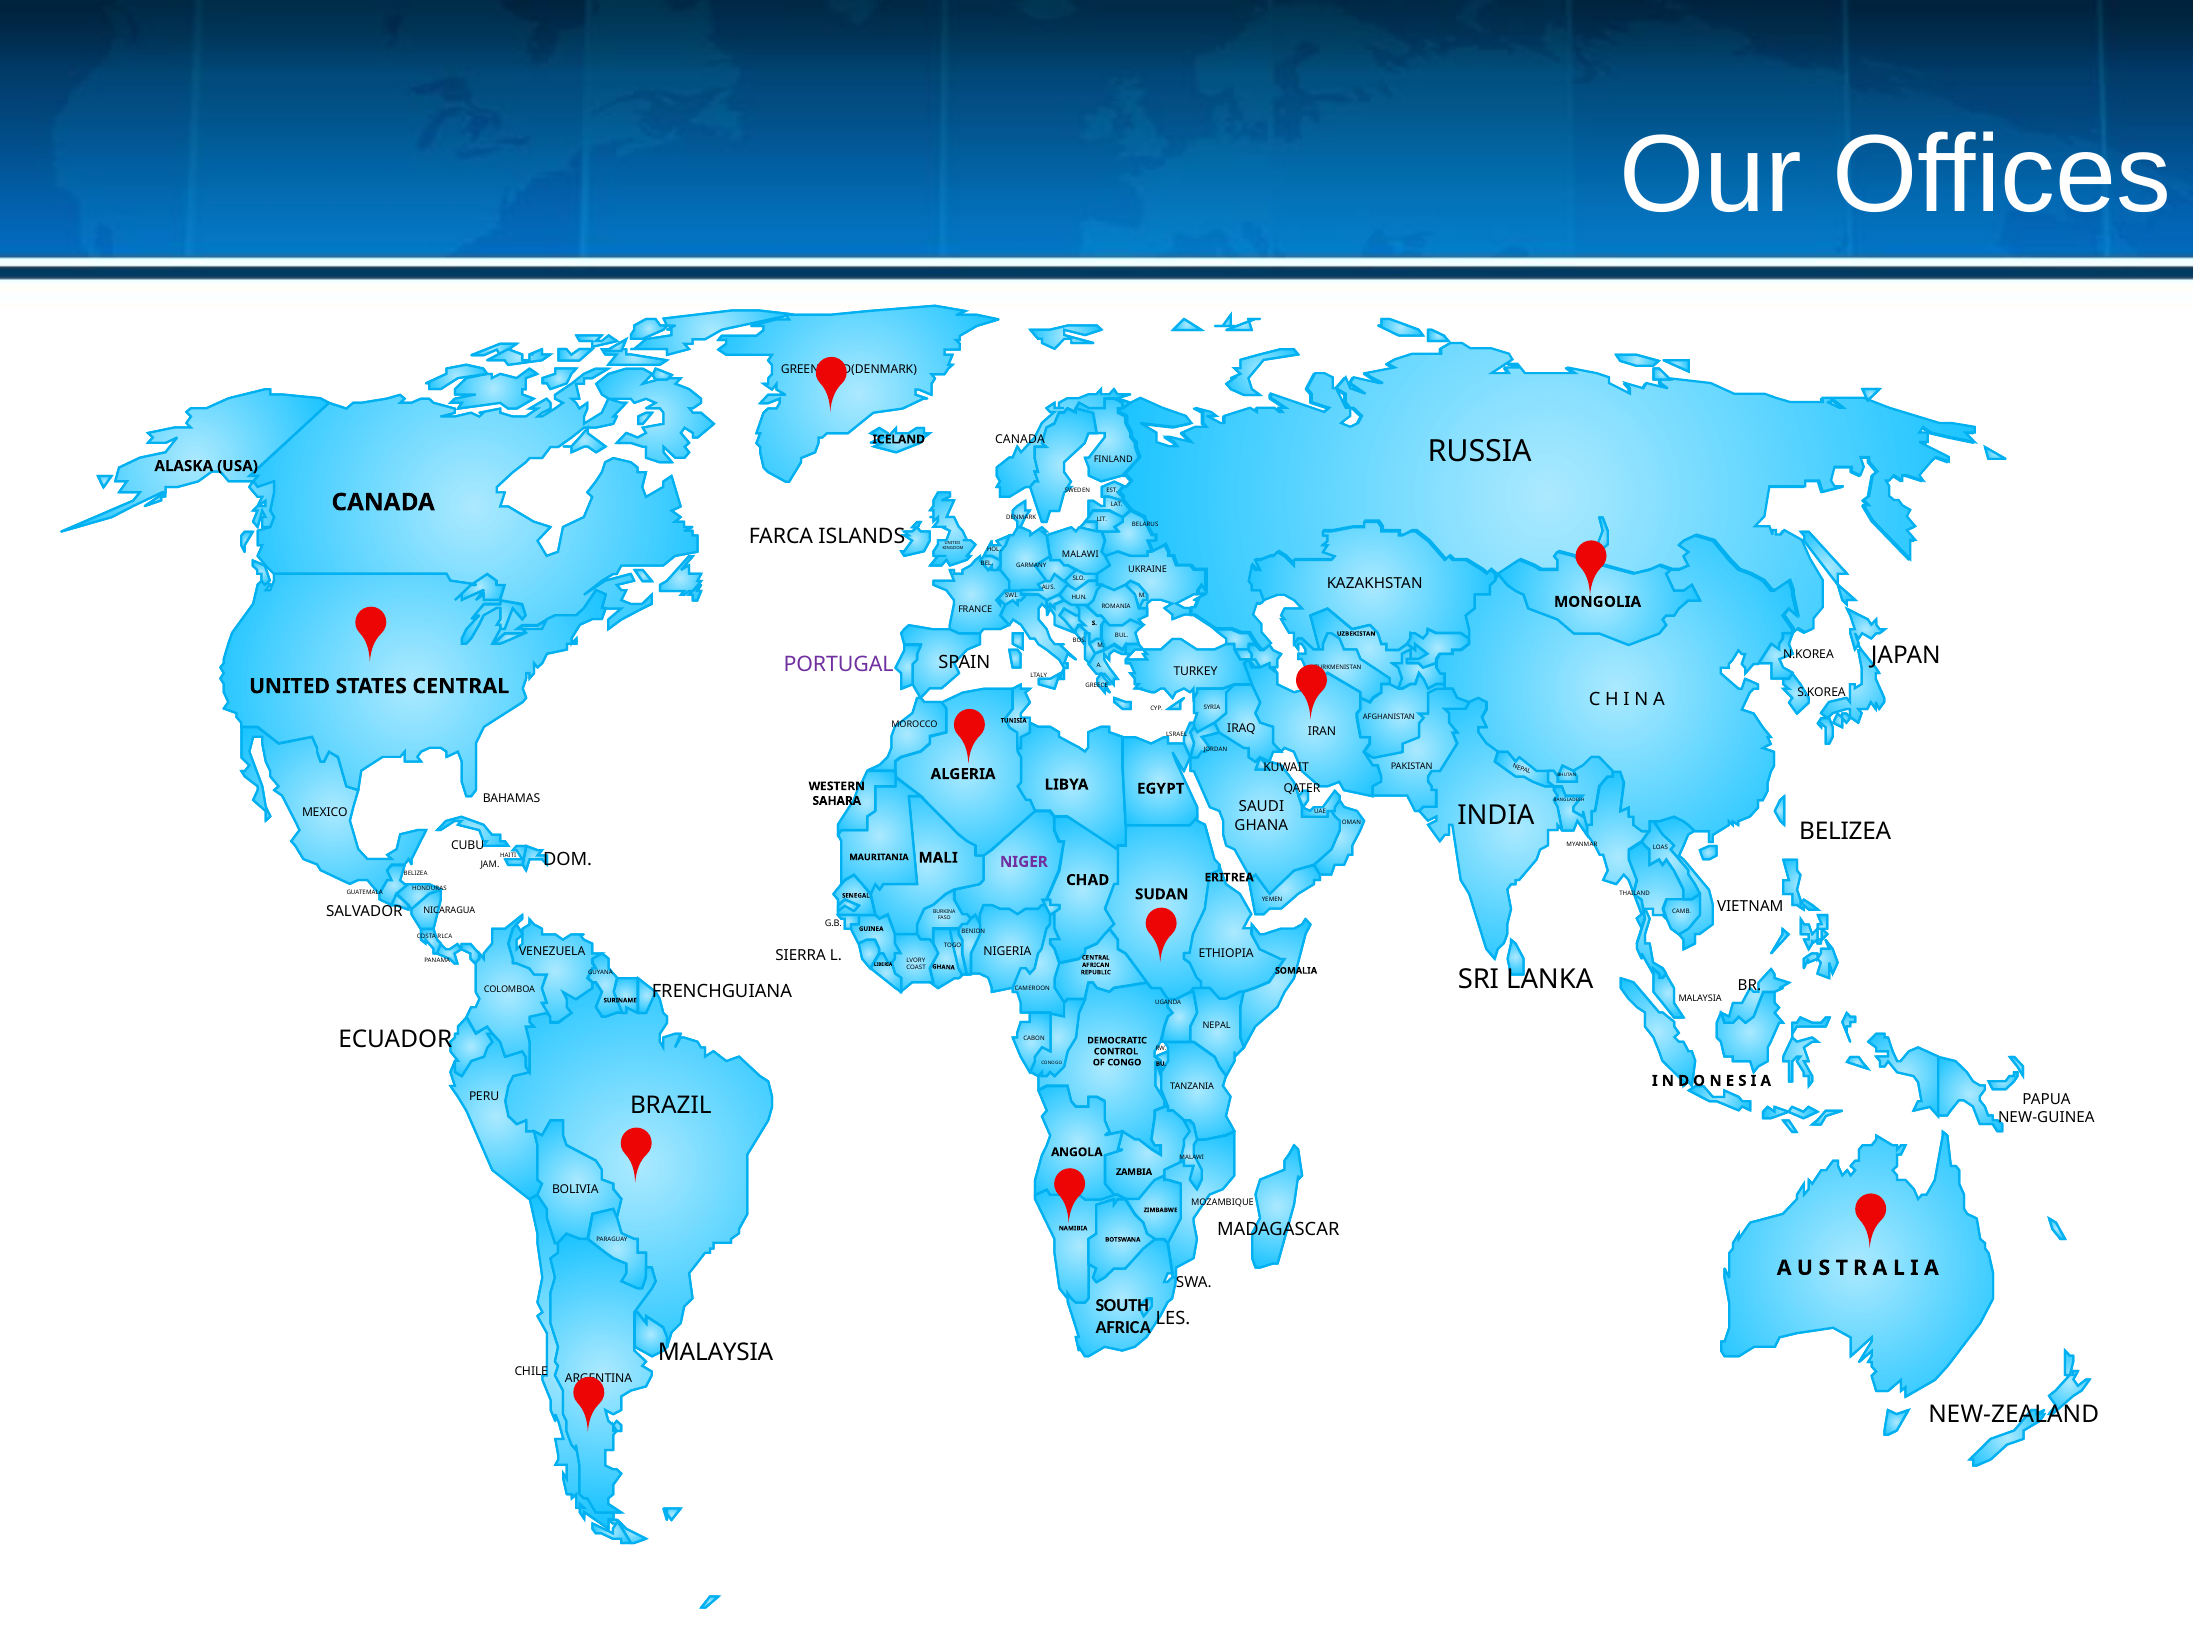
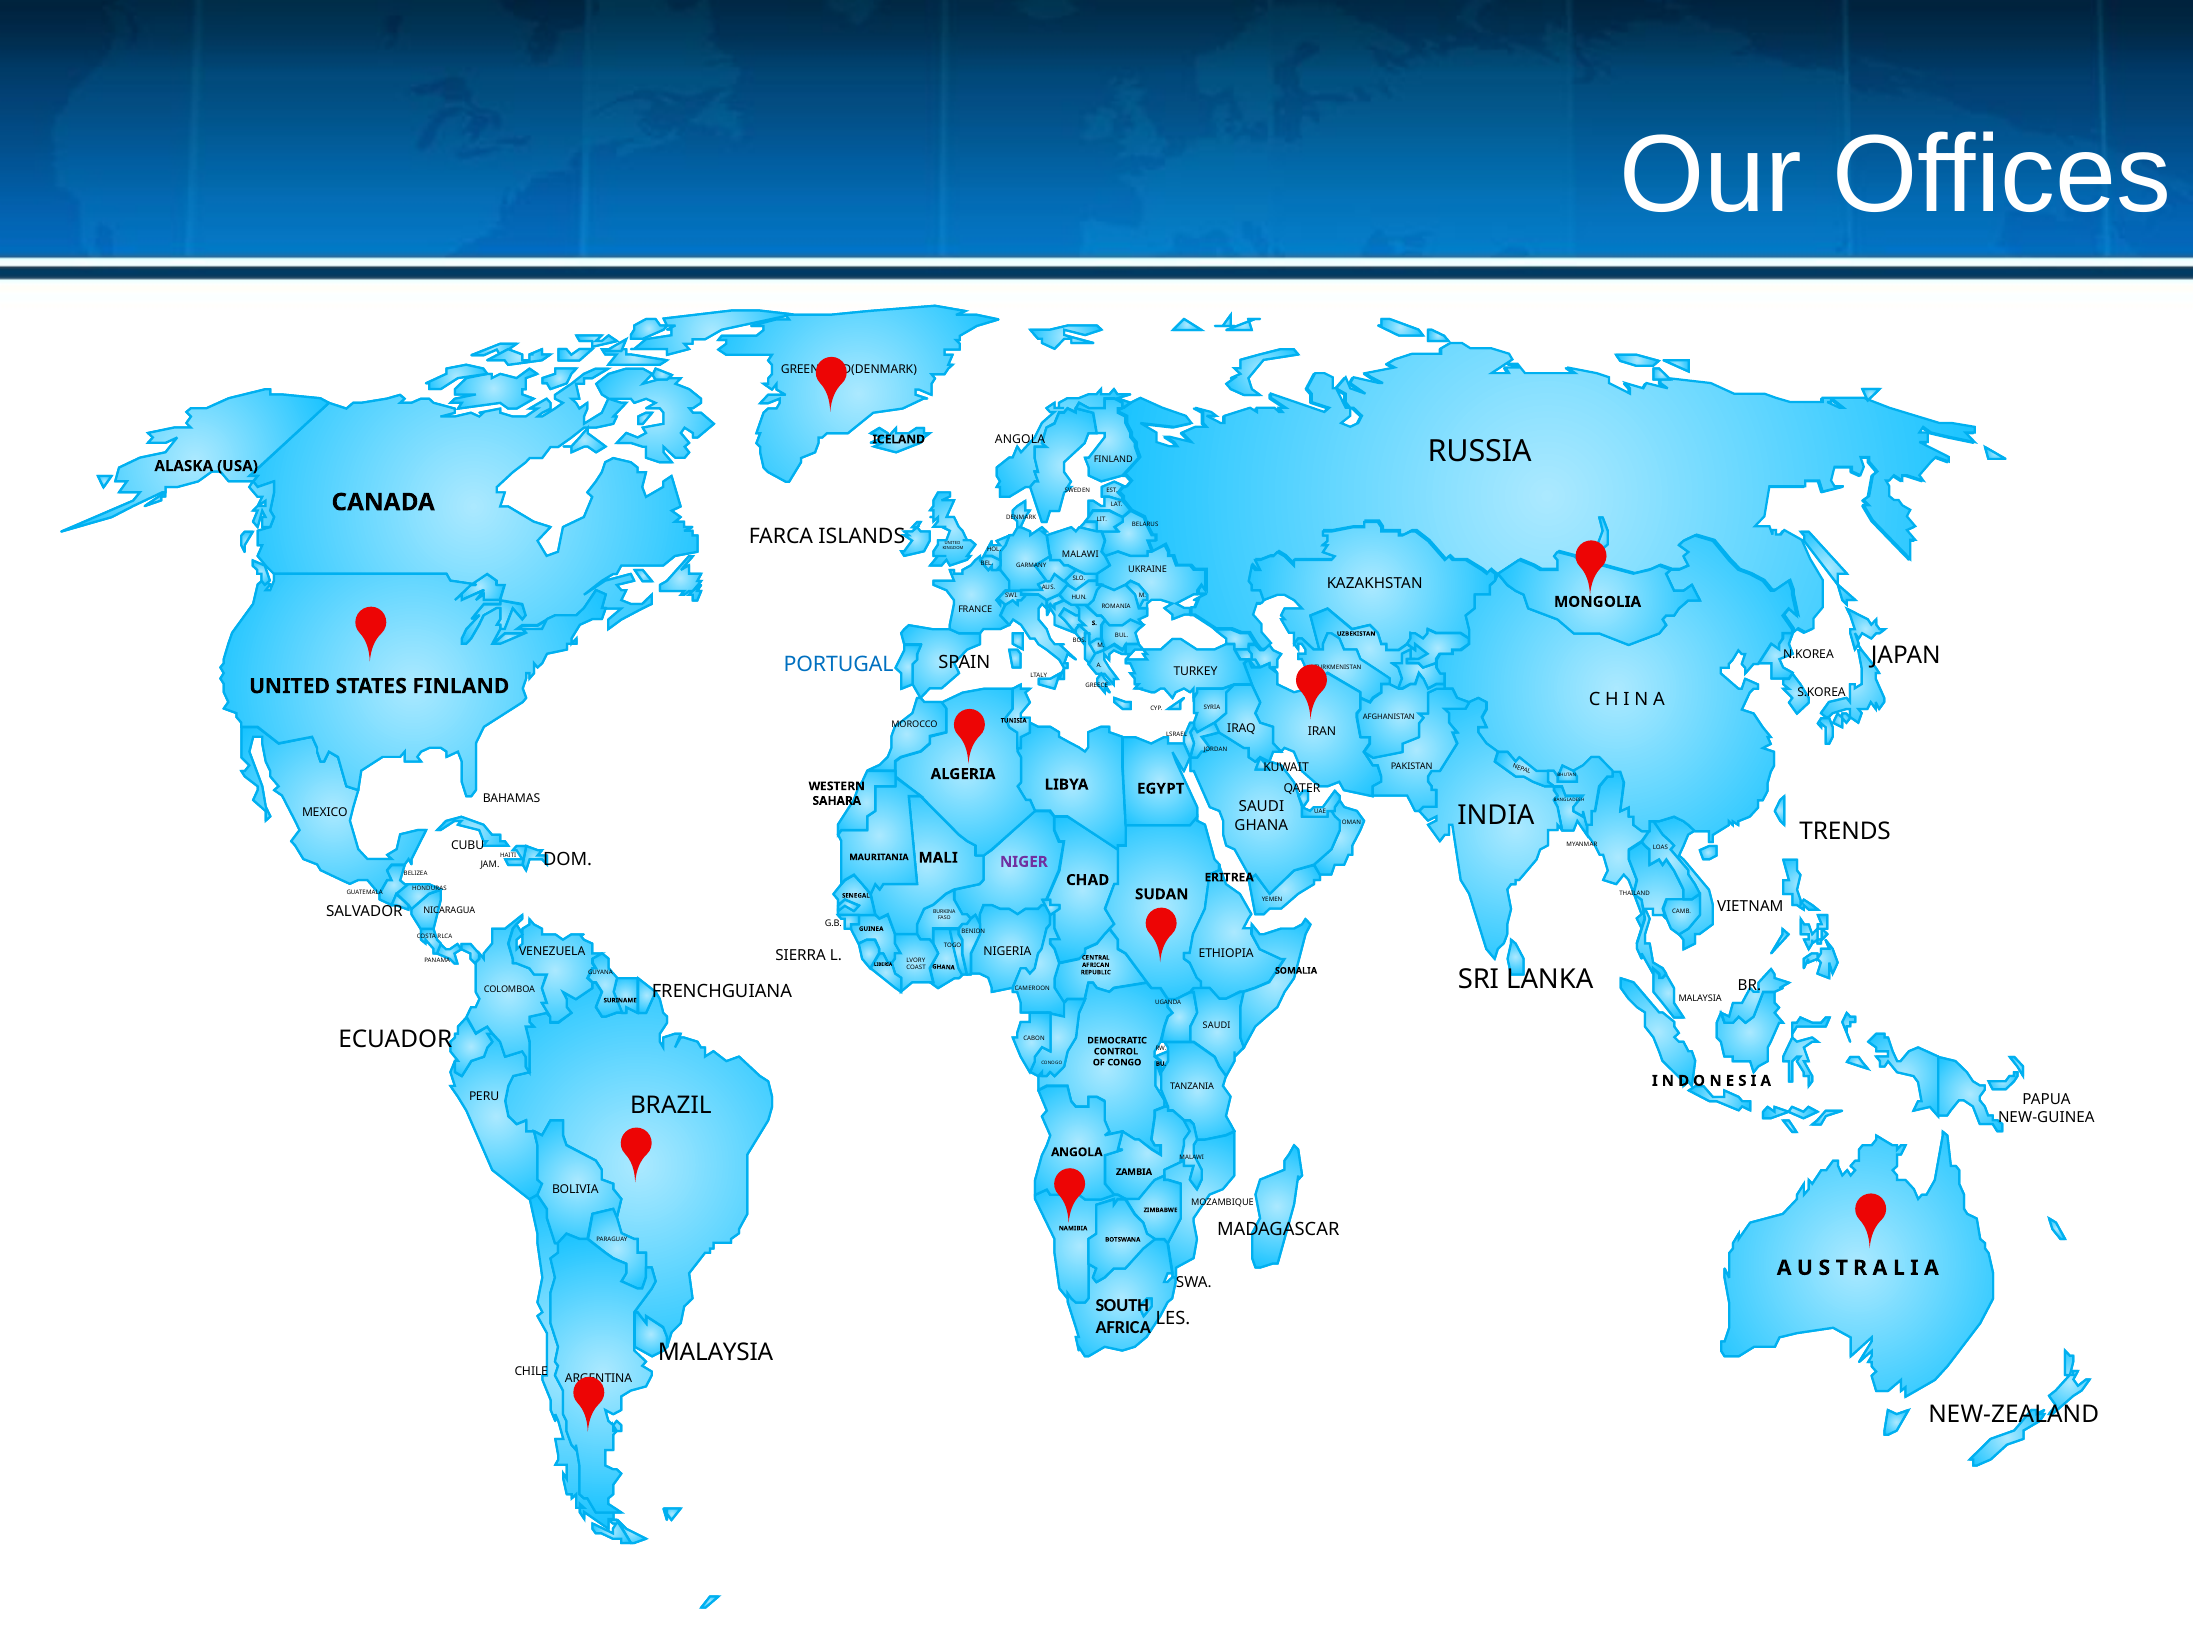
CANADA at (1020, 439): CANADA -> ANGOLA
PORTUGAL colour: purple -> blue
STATES CENTRAL: CENTRAL -> FINLAND
BELIZEA at (1845, 831): BELIZEA -> TRENDS
NEPAL at (1217, 1025): NEPAL -> SAUDI
